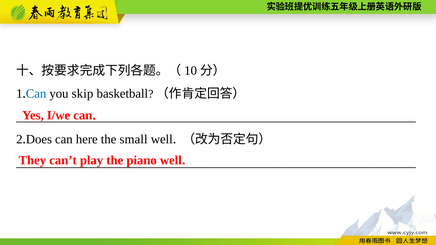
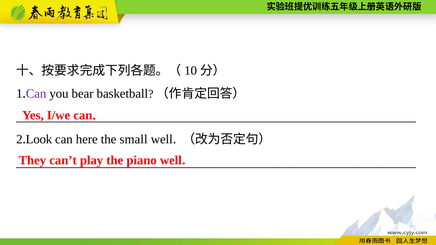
Can at (36, 94) colour: blue -> purple
skip: skip -> bear
Does: Does -> Look
